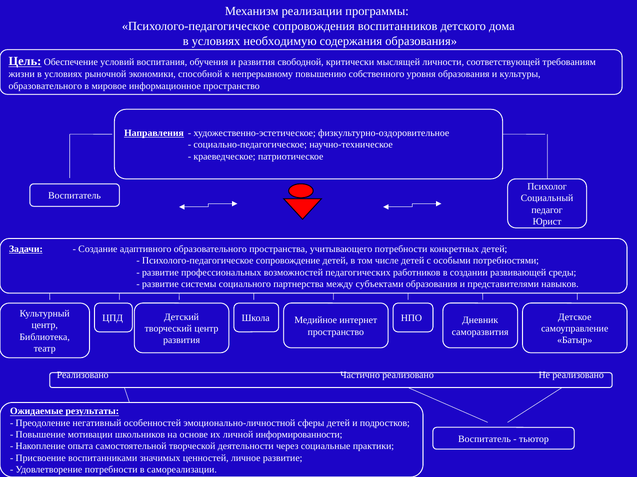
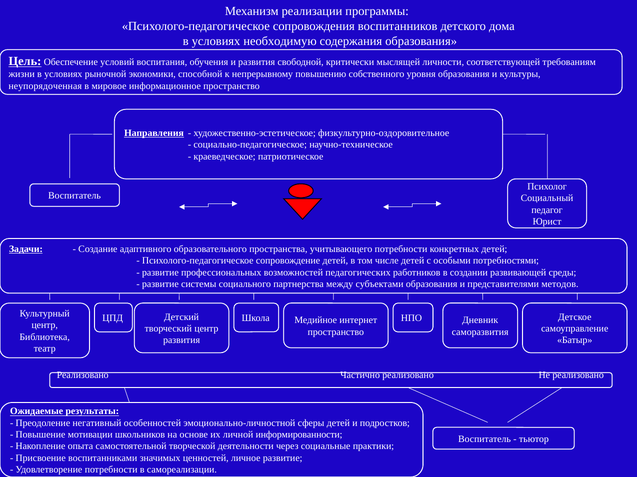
образовательного at (45, 86): образовательного -> неупорядоченная
навыков: навыков -> методов
